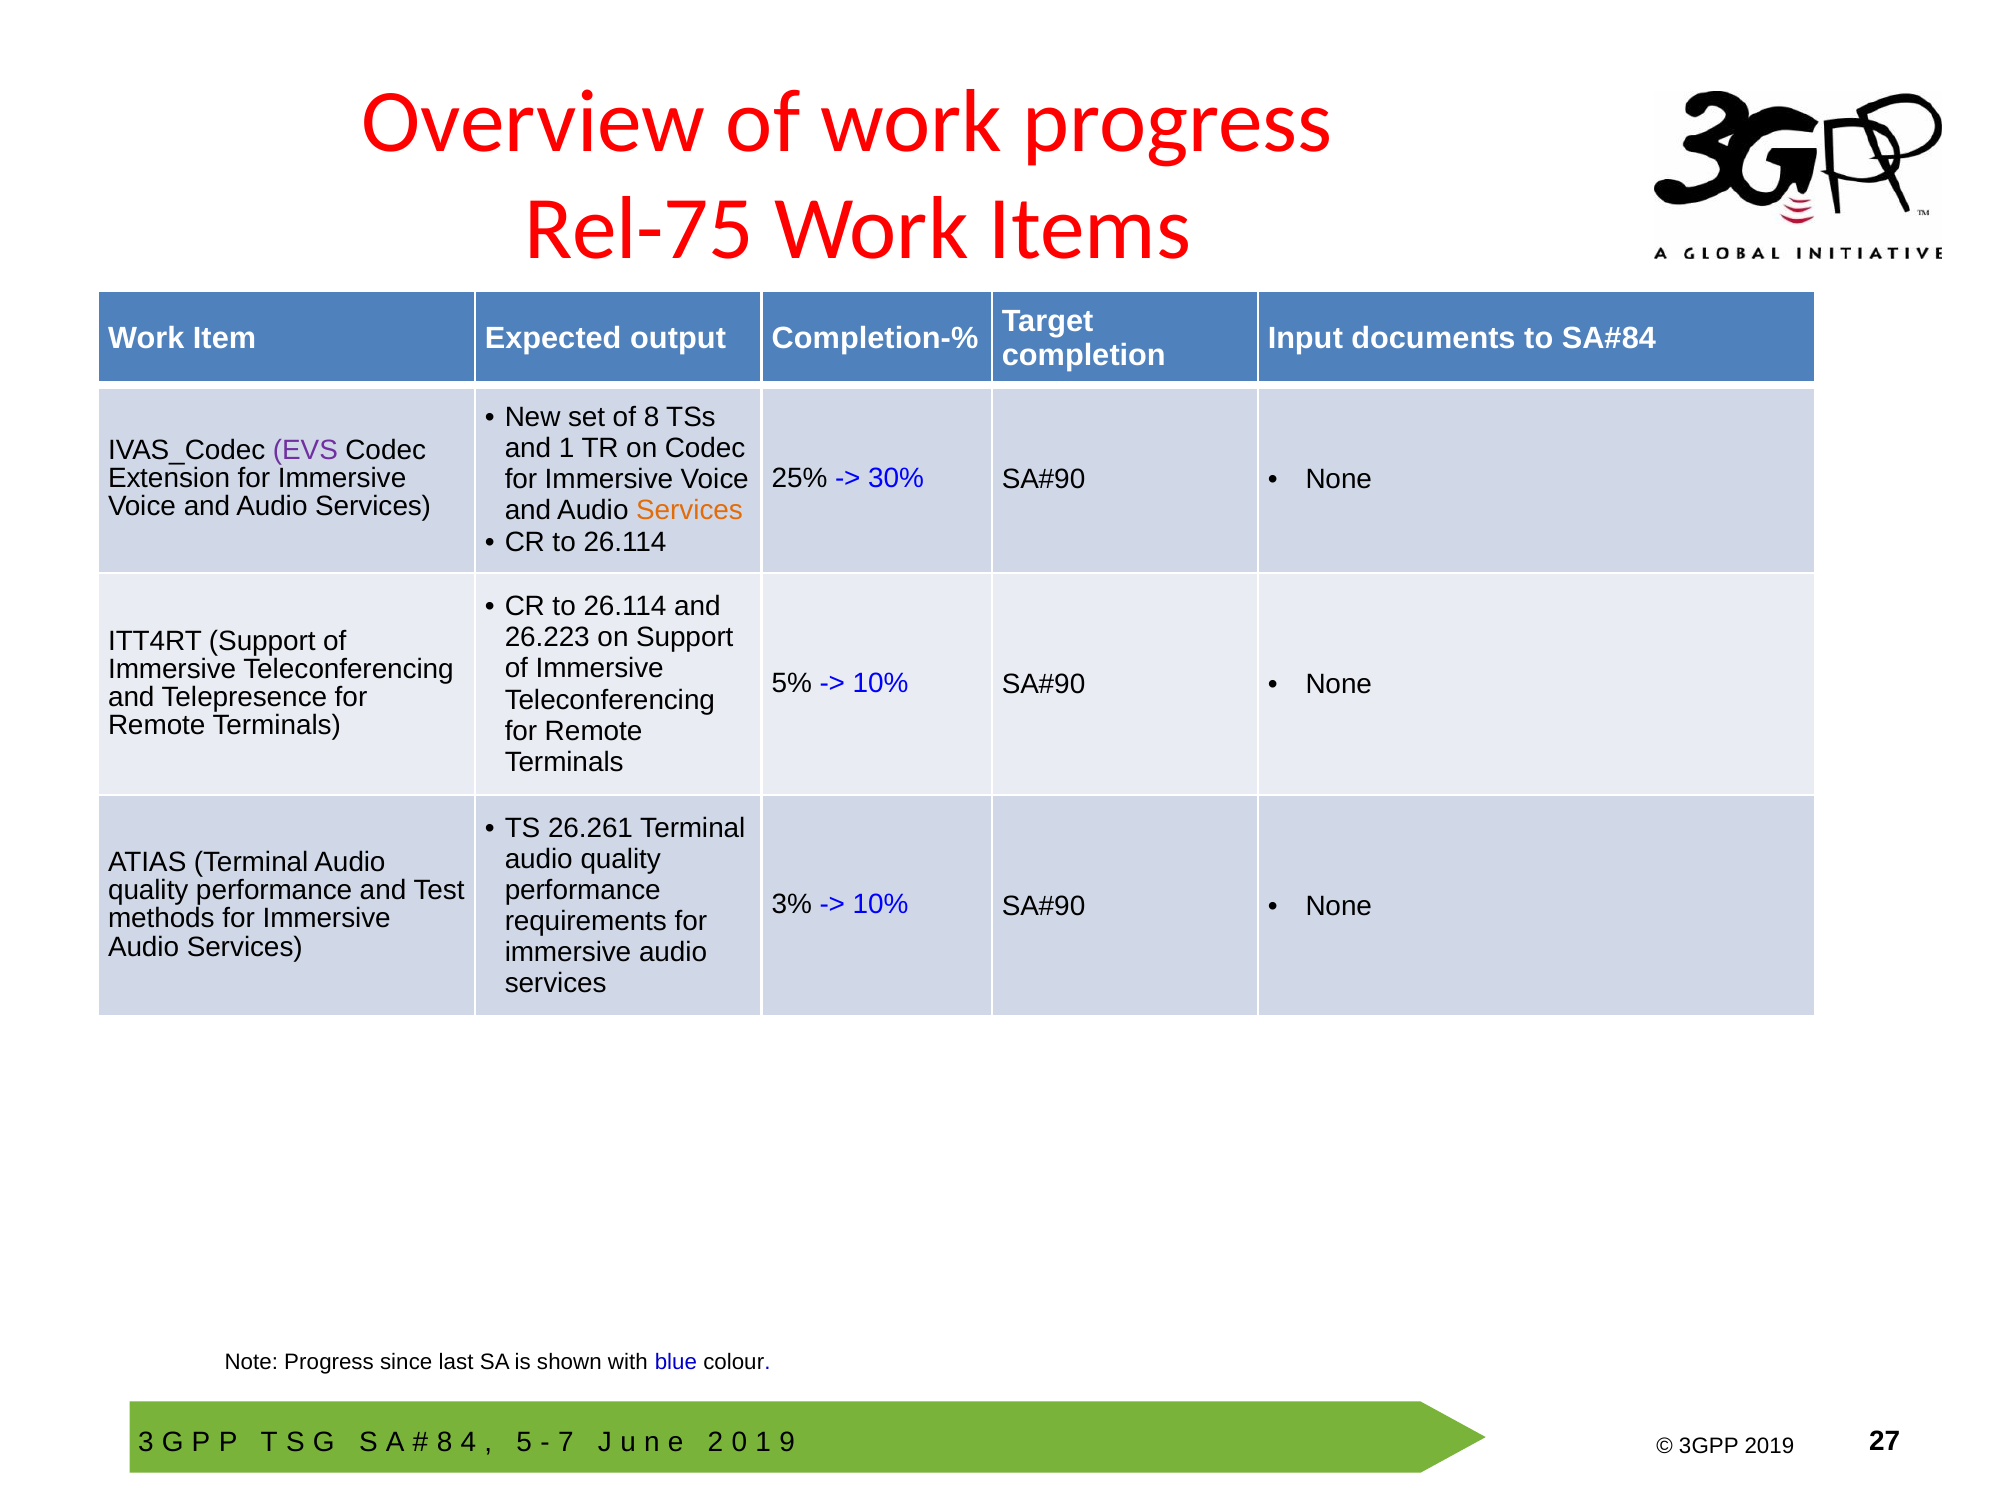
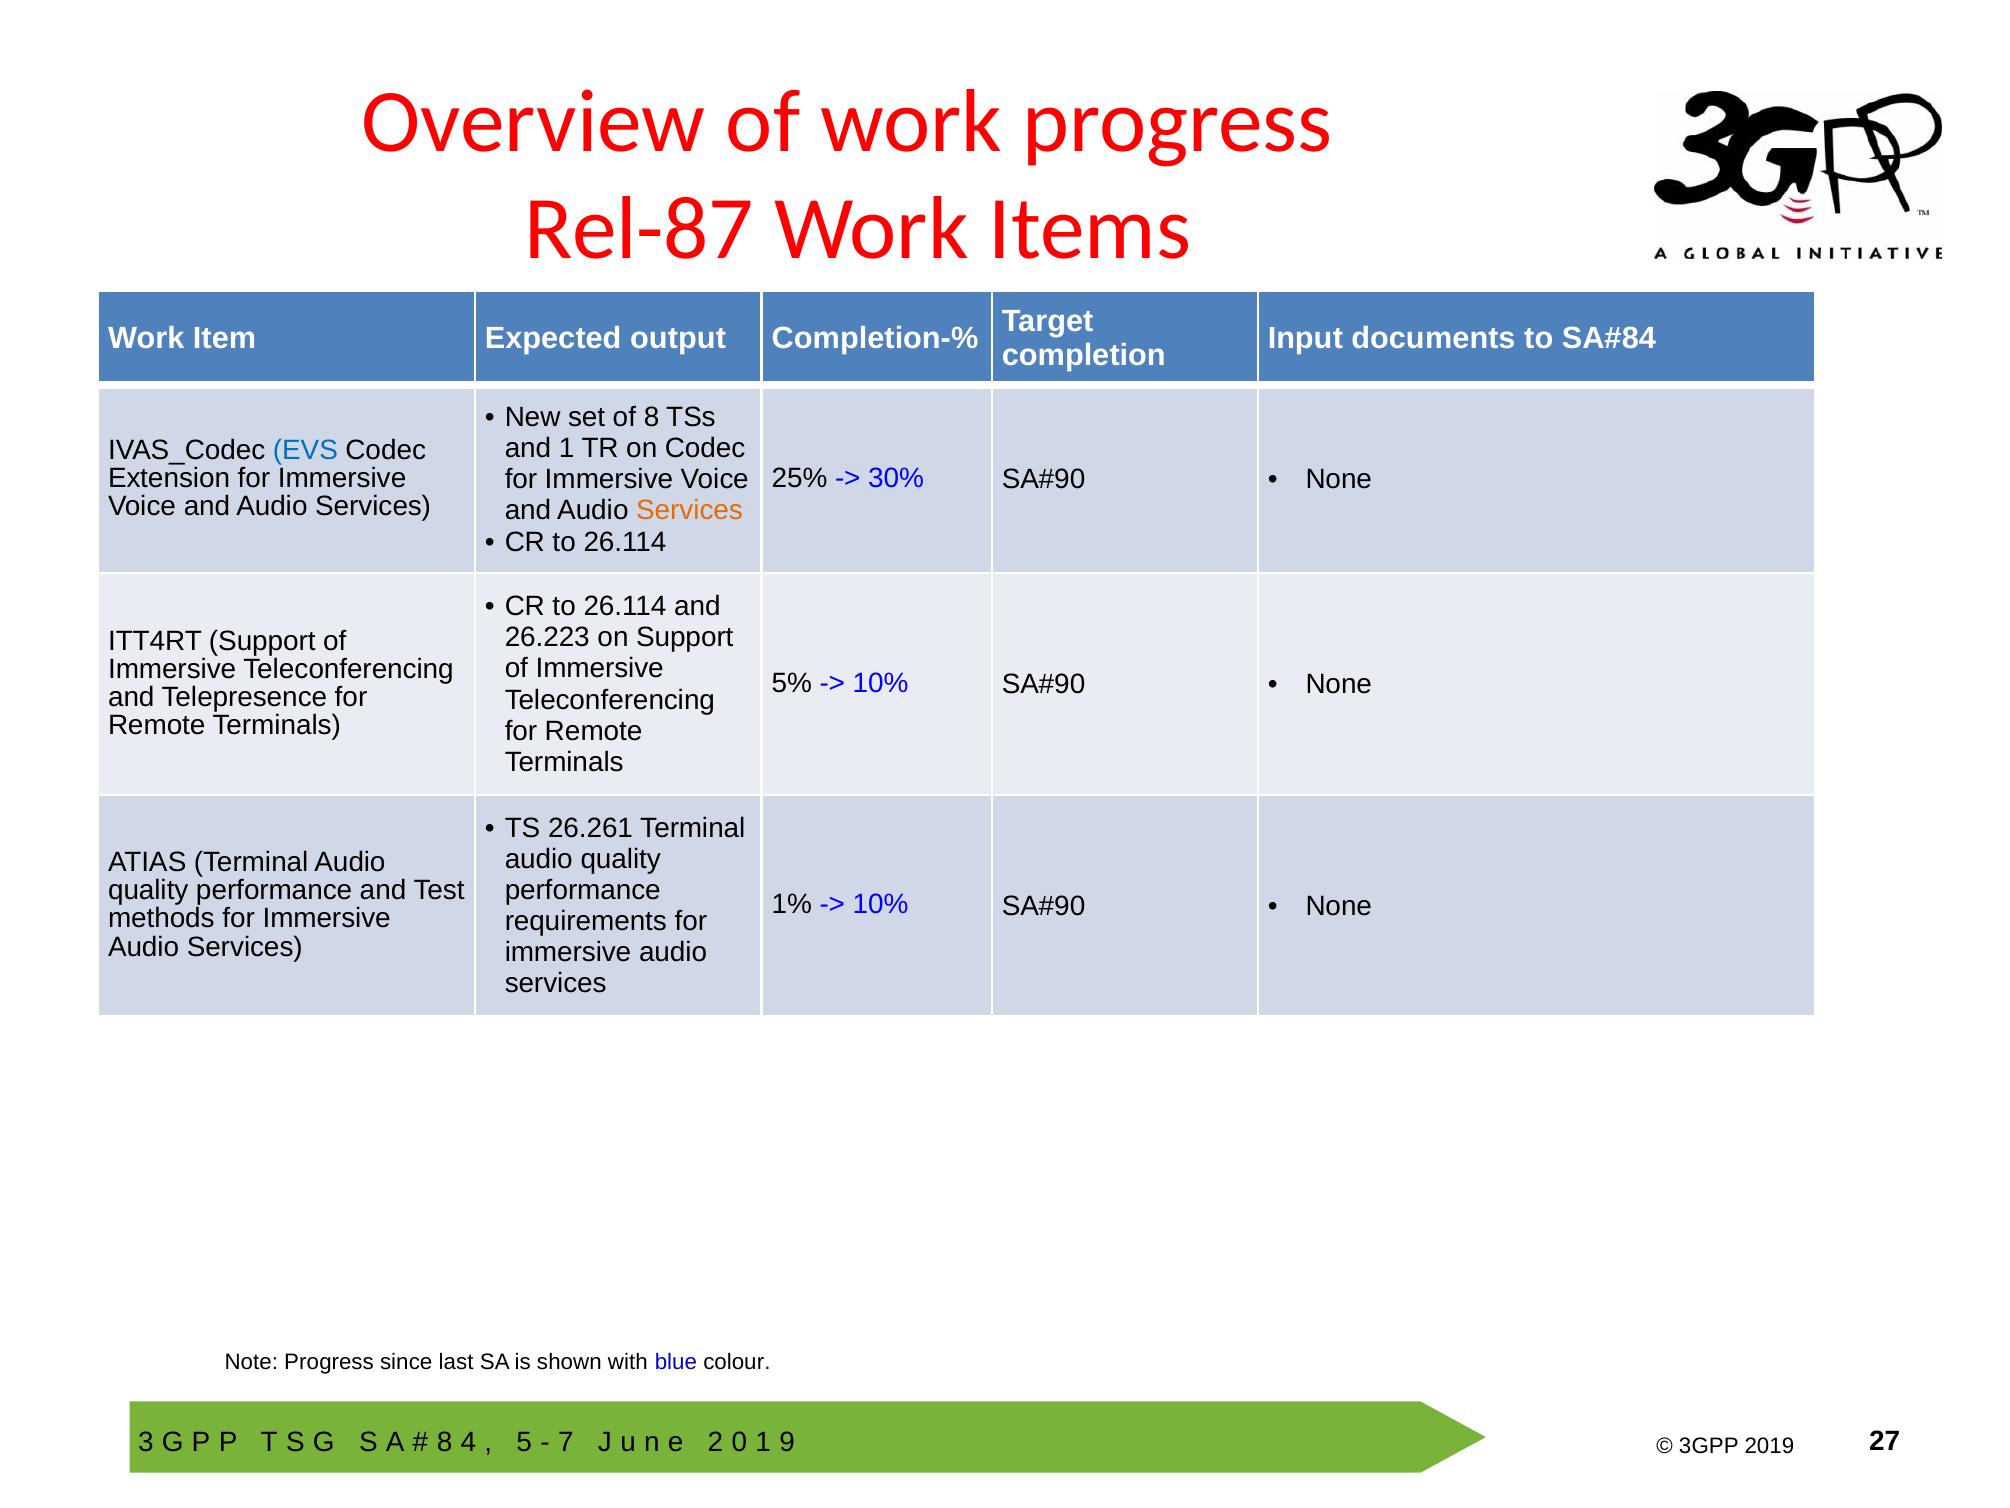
Rel-75: Rel-75 -> Rel-87
EVS colour: purple -> blue
3%: 3% -> 1%
